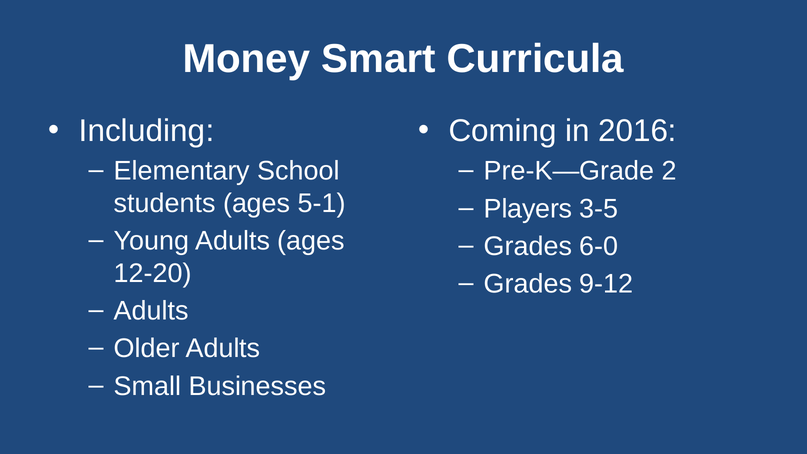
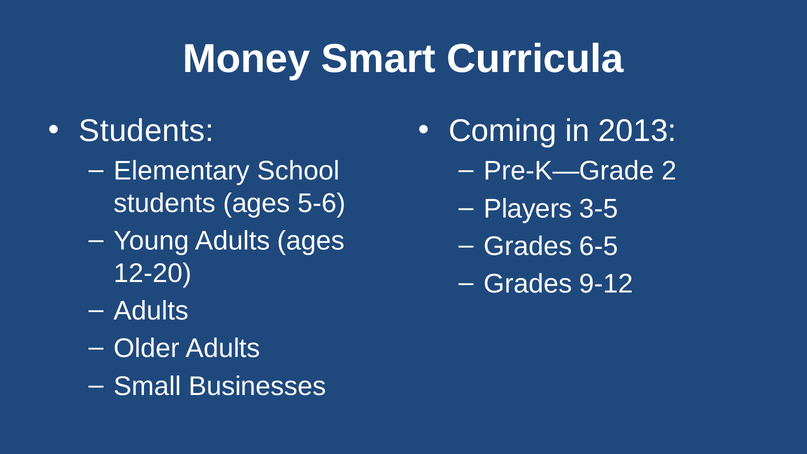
Including at (146, 131): Including -> Students
2016: 2016 -> 2013
5-1: 5-1 -> 5-6
6-0: 6-0 -> 6-5
